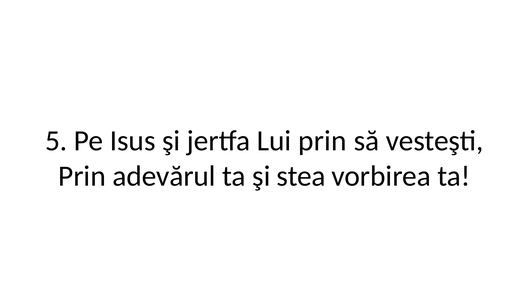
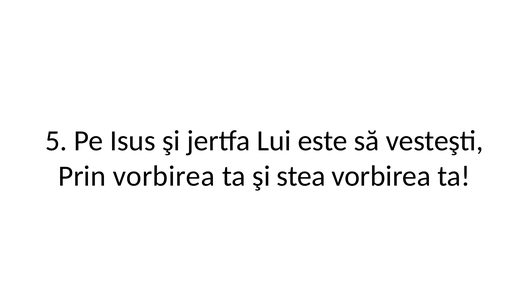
Lui prin: prin -> este
Prin adevărul: adevărul -> vorbirea
